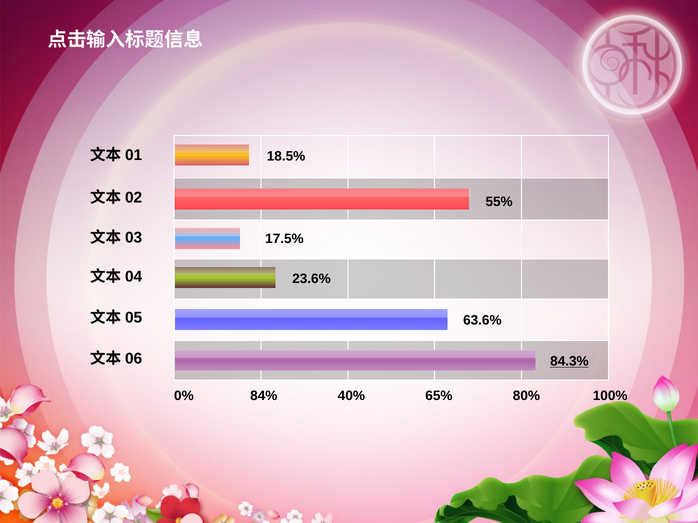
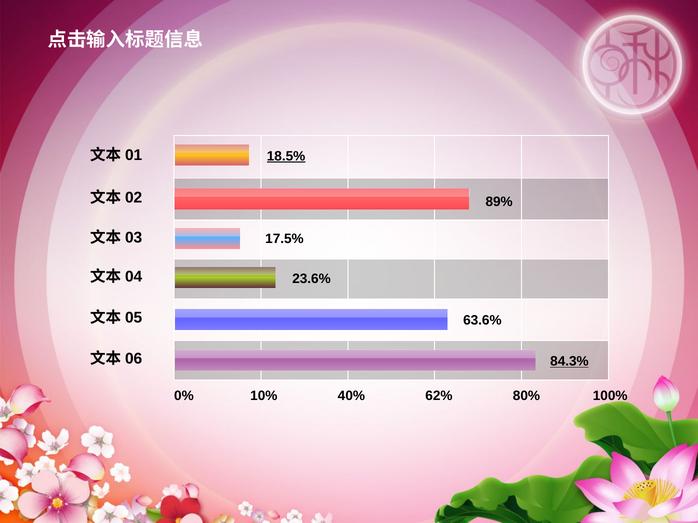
18.5% underline: none -> present
55%: 55% -> 89%
84%: 84% -> 10%
65%: 65% -> 62%
